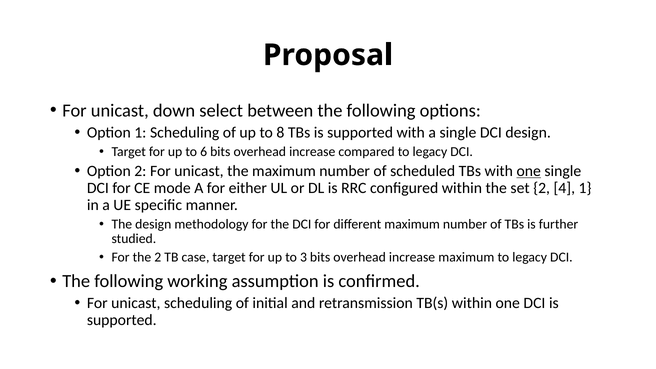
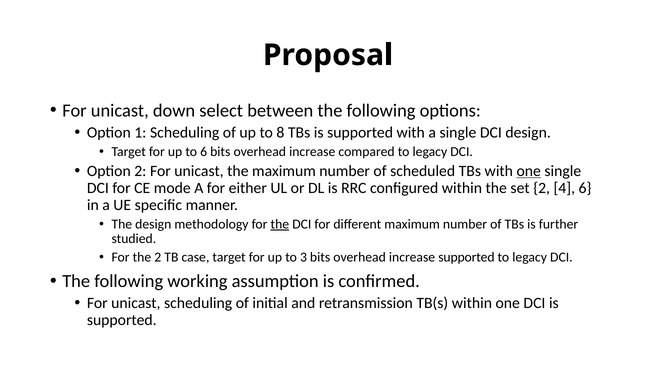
4 1: 1 -> 6
the at (280, 224) underline: none -> present
increase maximum: maximum -> supported
